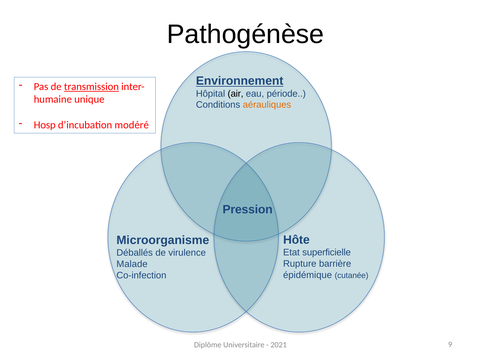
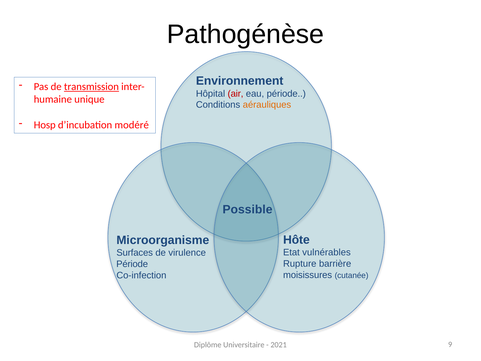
Environnement underline: present -> none
air colour: black -> red
Pression: Pression -> Possible
superficielle: superficielle -> vulnérables
Déballés: Déballés -> Surfaces
Malade at (132, 264): Malade -> Période
épidémique: épidémique -> moisissures
